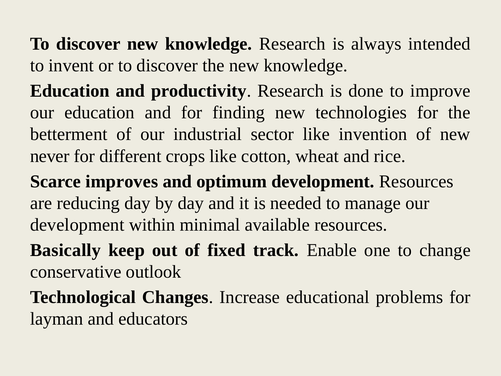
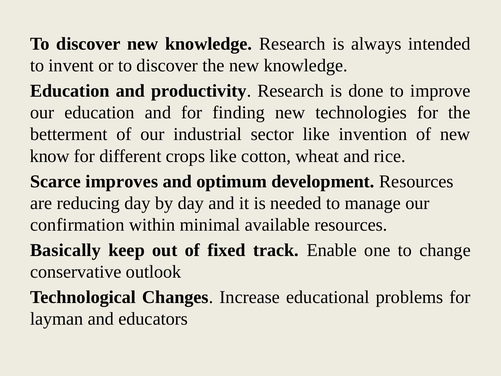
never: never -> know
development at (77, 225): development -> confirmation
